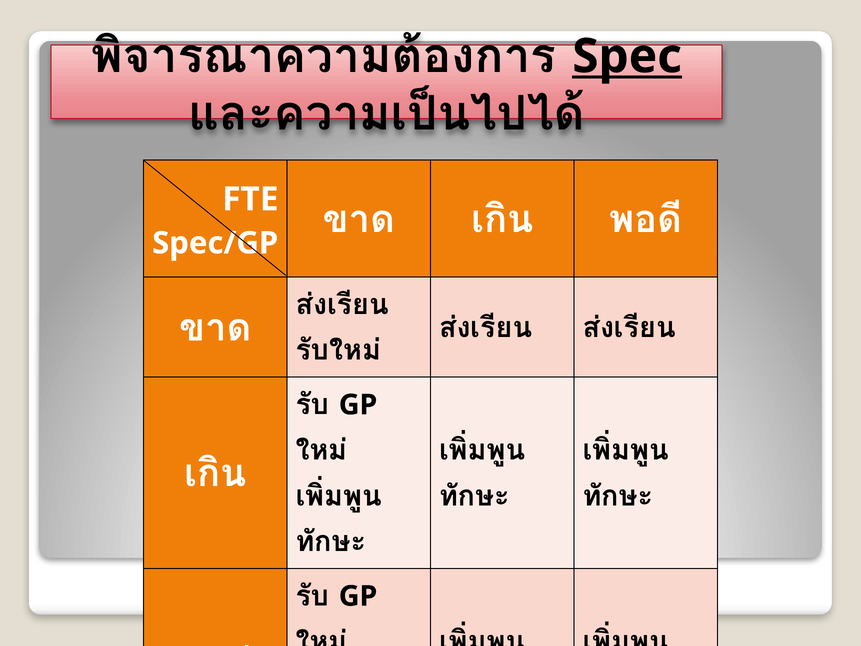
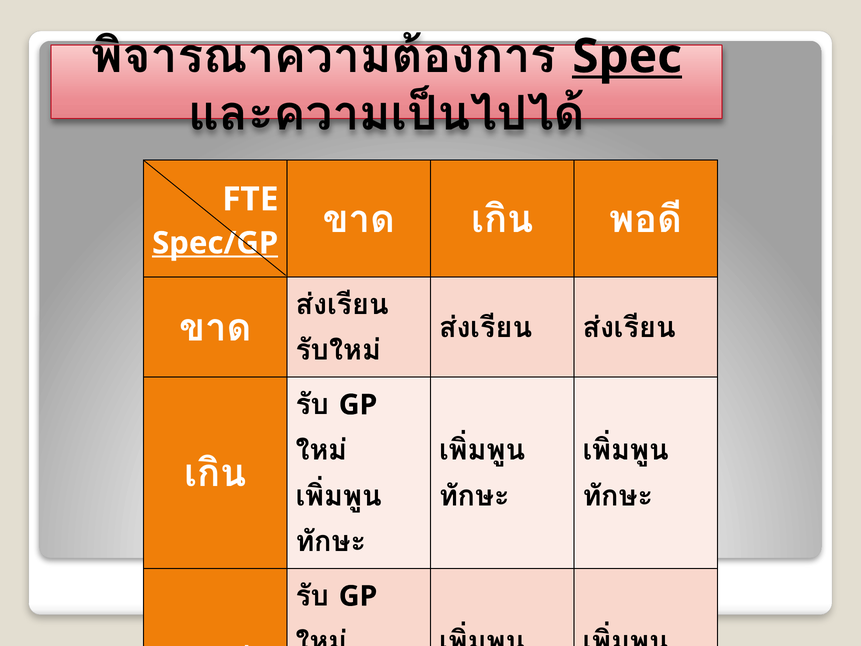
Spec/GP underline: none -> present
